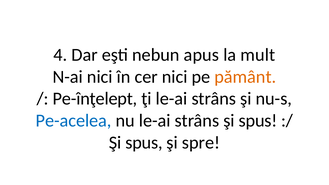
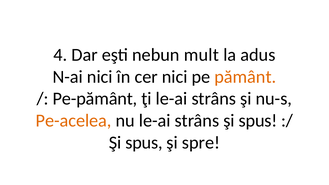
apus: apus -> mult
mult: mult -> adus
Pe-înţelept: Pe-înţelept -> Pe-pământ
Pe-acelea colour: blue -> orange
